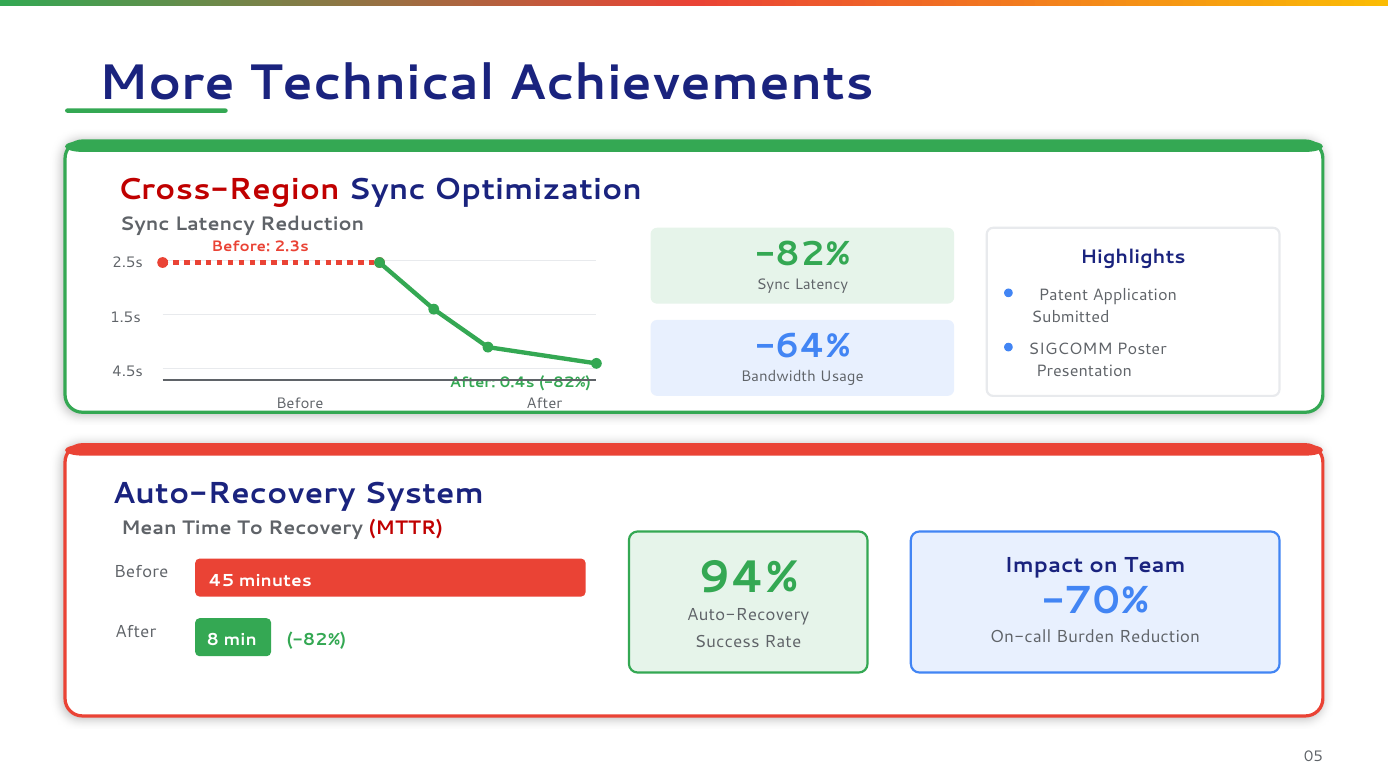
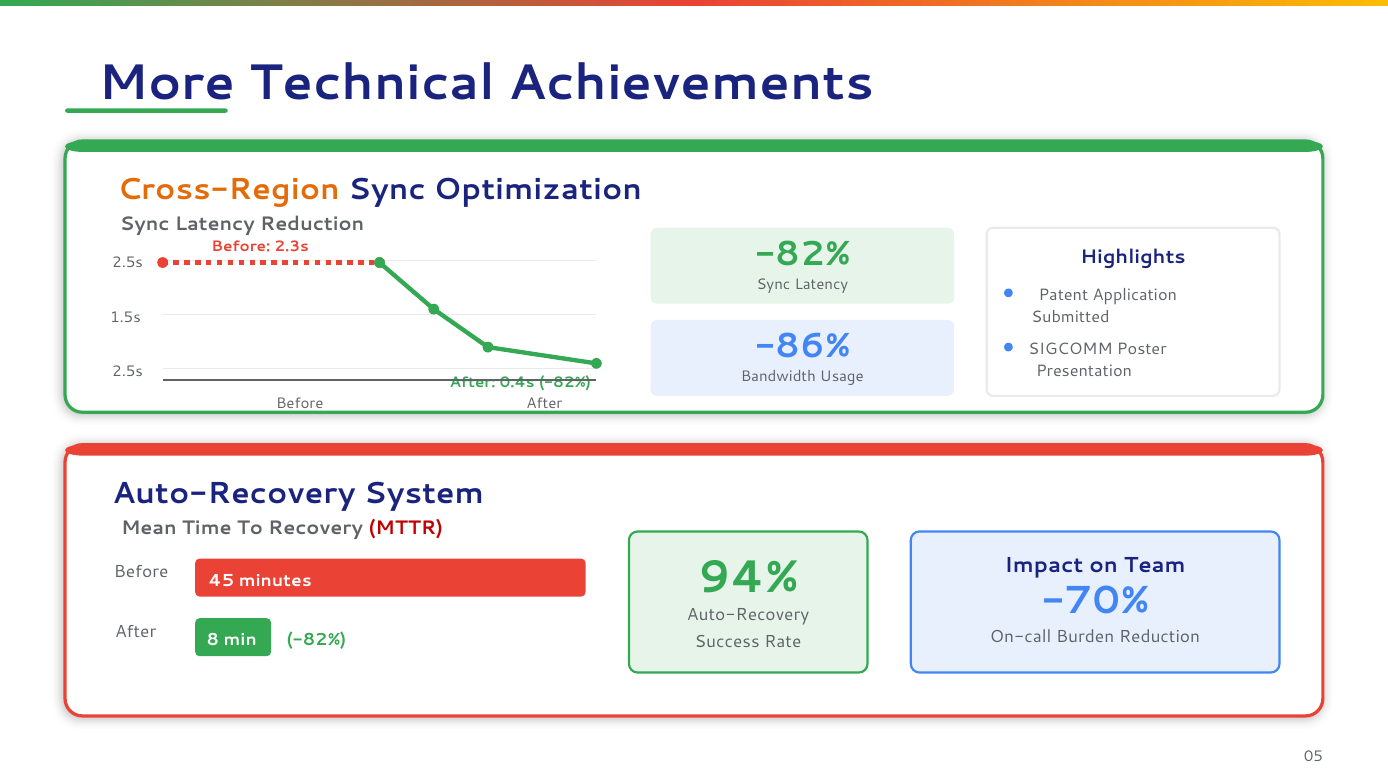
Cross-Region colour: red -> orange
-64%: -64% -> -86%
4.5s at (128, 371): 4.5s -> 2.5s
